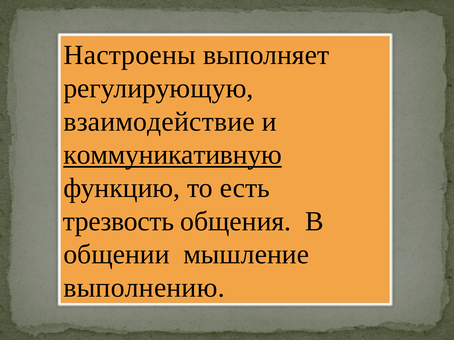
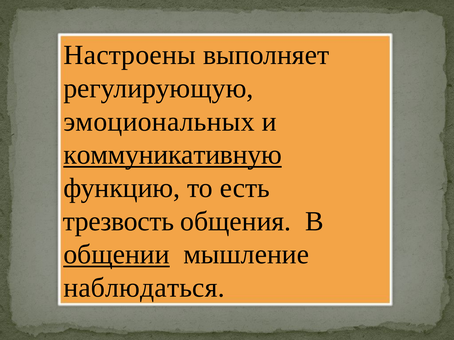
взаимодействие: взаимодействие -> эмоциональных
общении underline: none -> present
выполнению: выполнению -> наблюдаться
